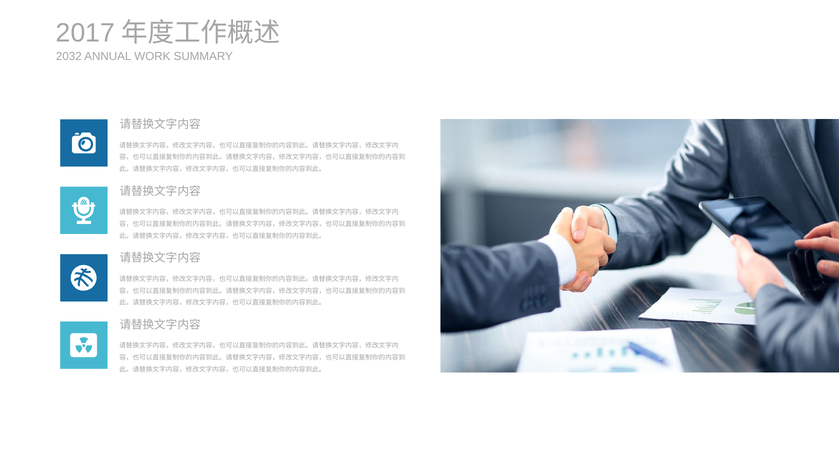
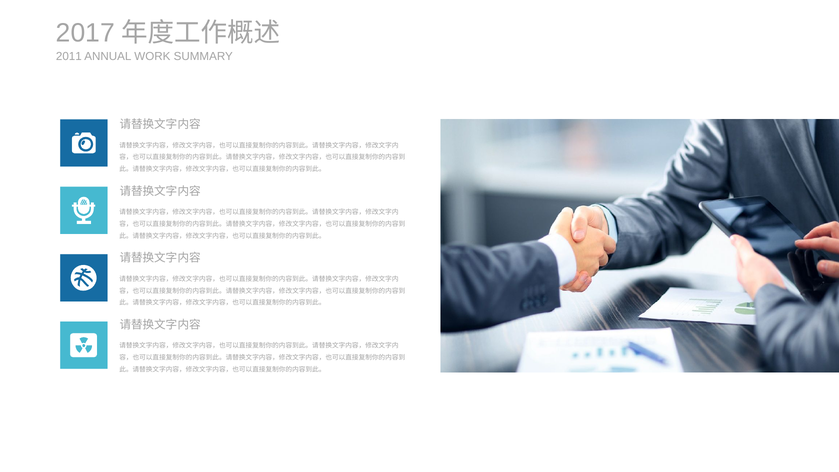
2032: 2032 -> 2011
